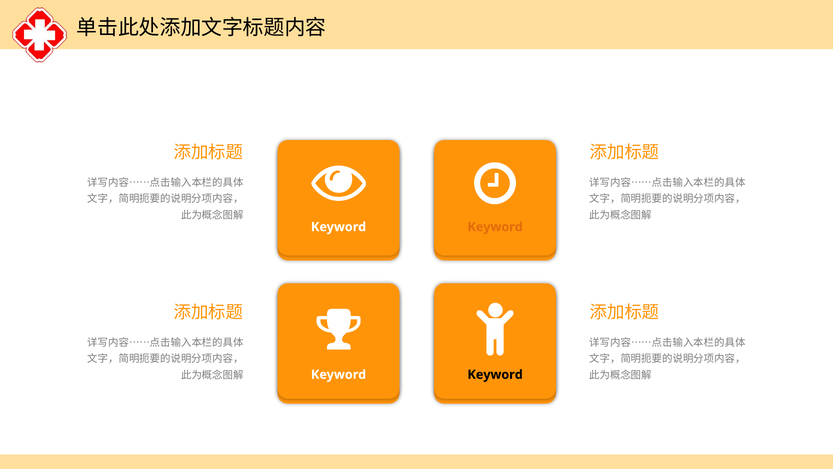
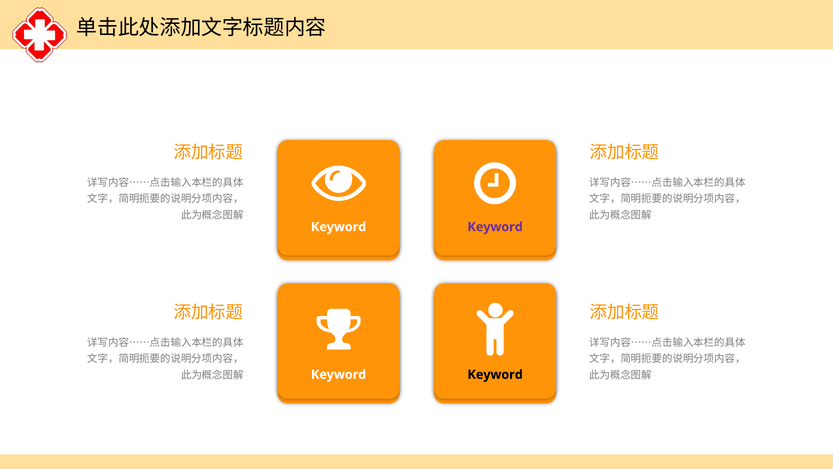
Keyword at (495, 227) colour: orange -> purple
